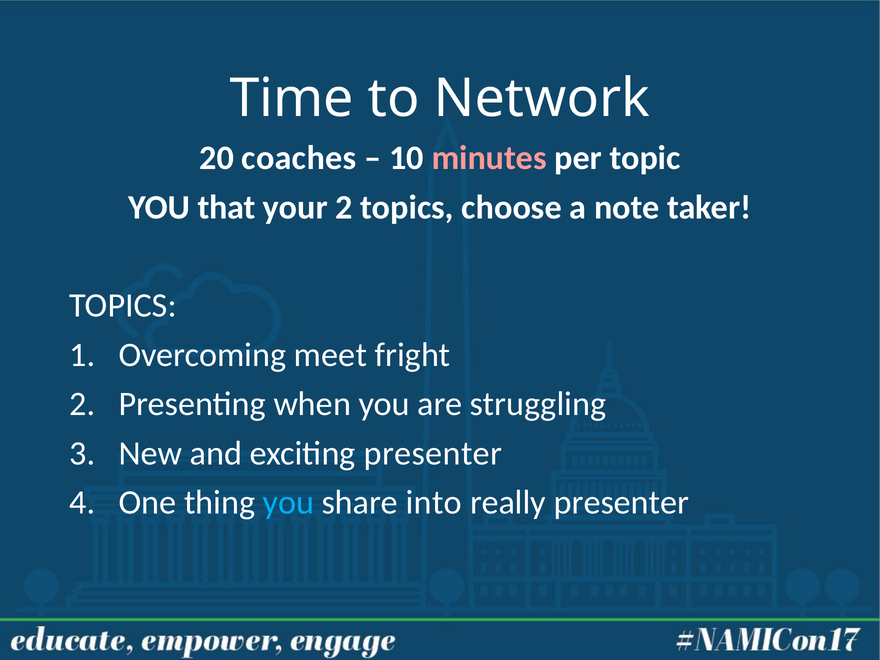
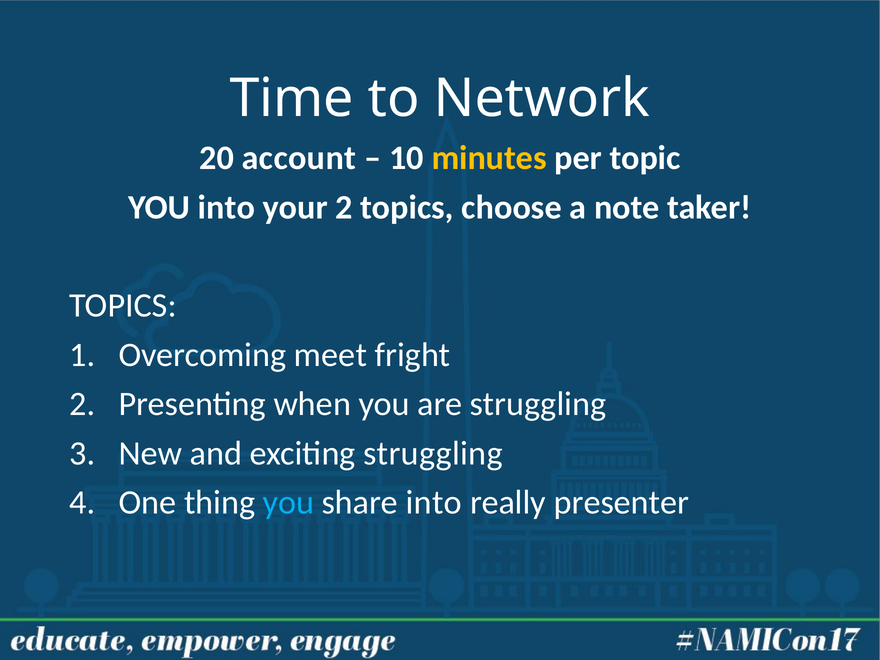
coaches: coaches -> account
minutes colour: pink -> yellow
YOU that: that -> into
exciting presenter: presenter -> struggling
